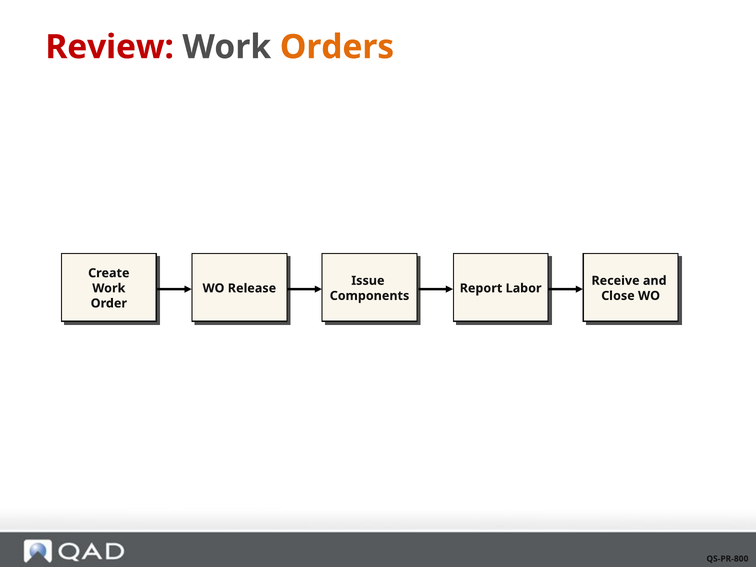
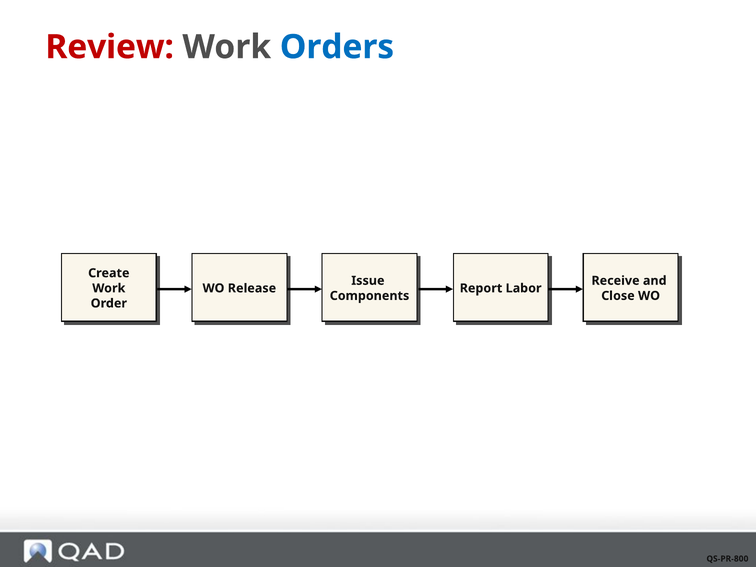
Orders colour: orange -> blue
